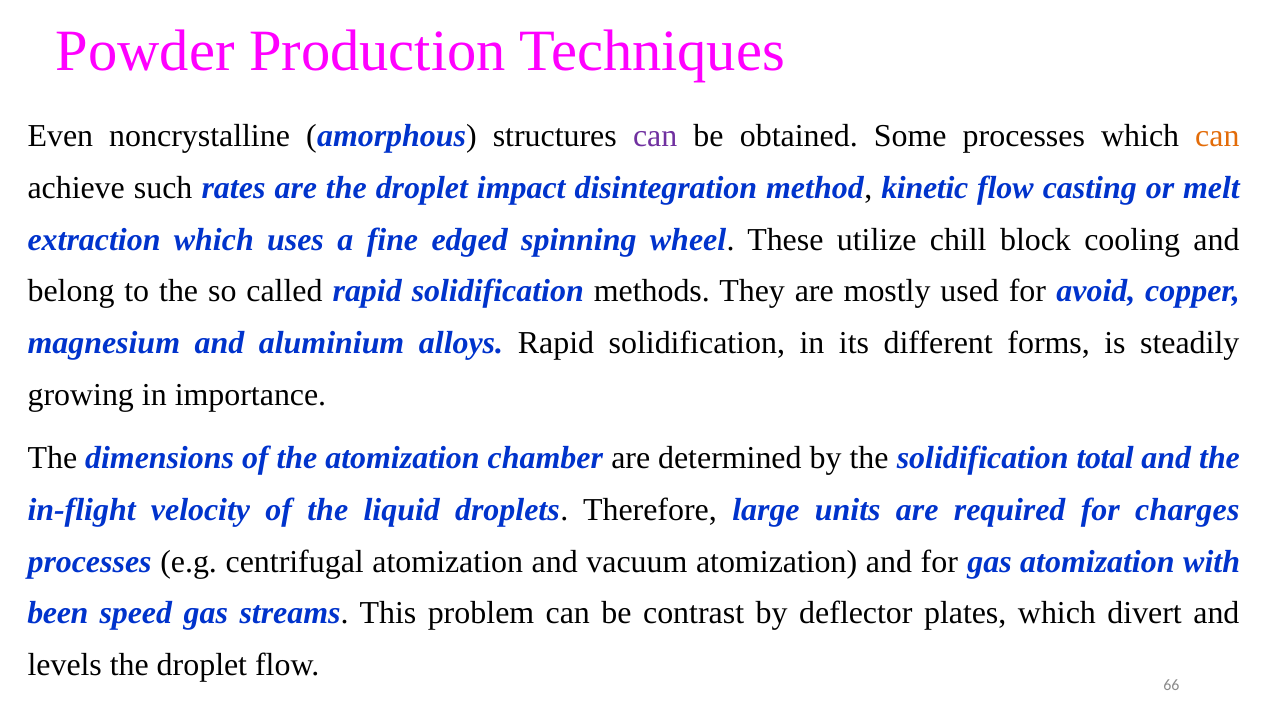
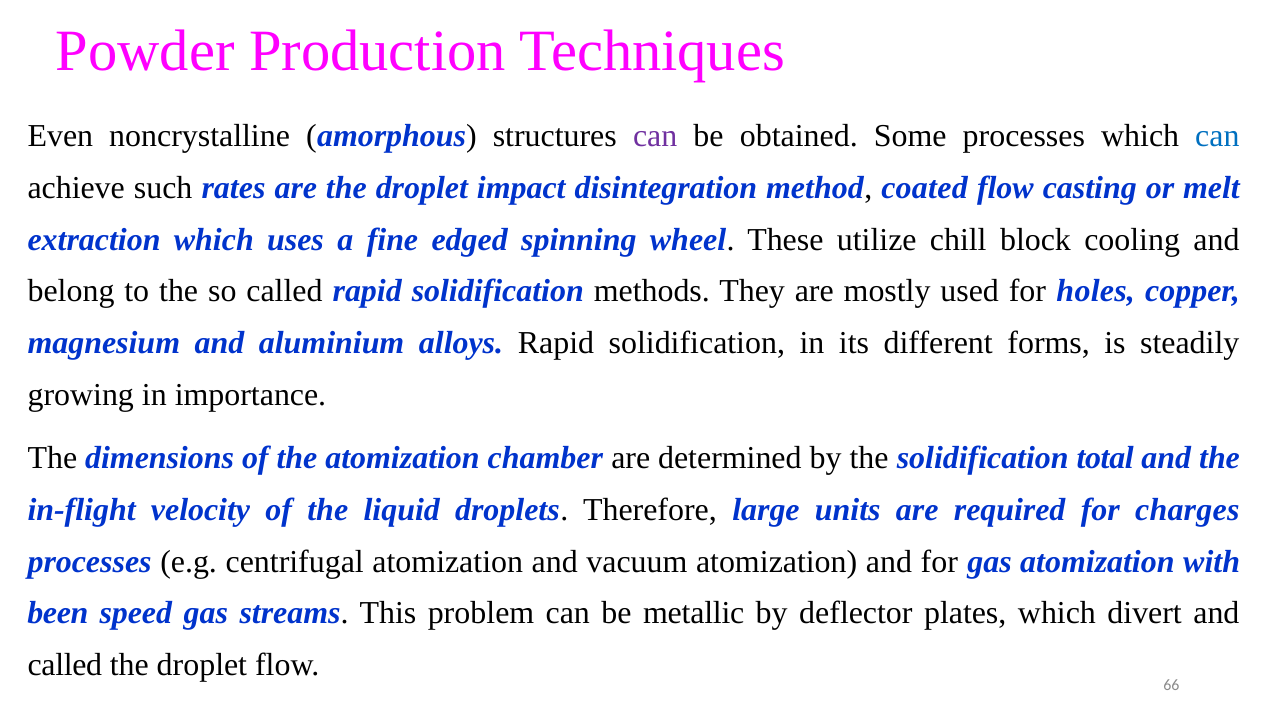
can at (1217, 136) colour: orange -> blue
kinetic: kinetic -> coated
avoid: avoid -> holes
contrast: contrast -> metallic
levels at (65, 665): levels -> called
